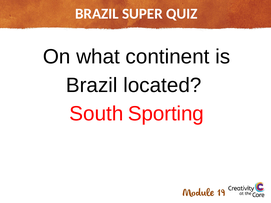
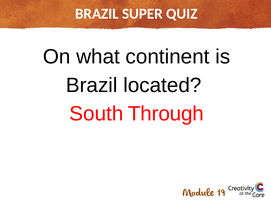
Sporting: Sporting -> Through
